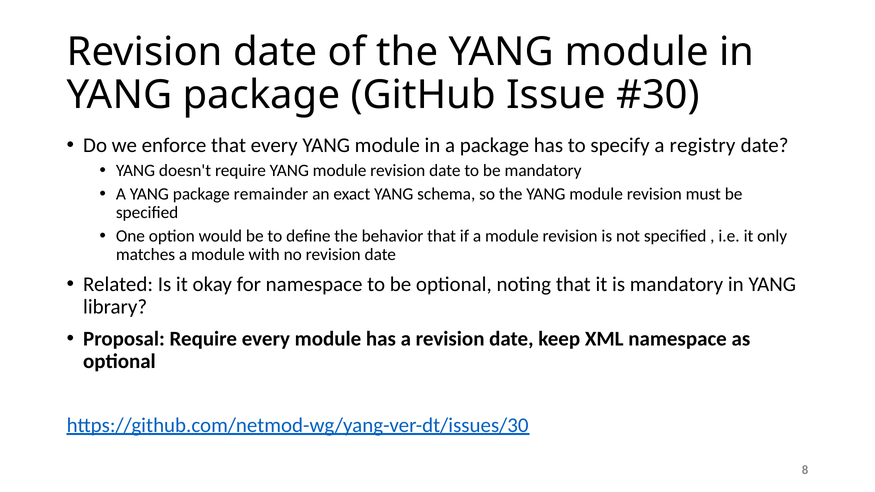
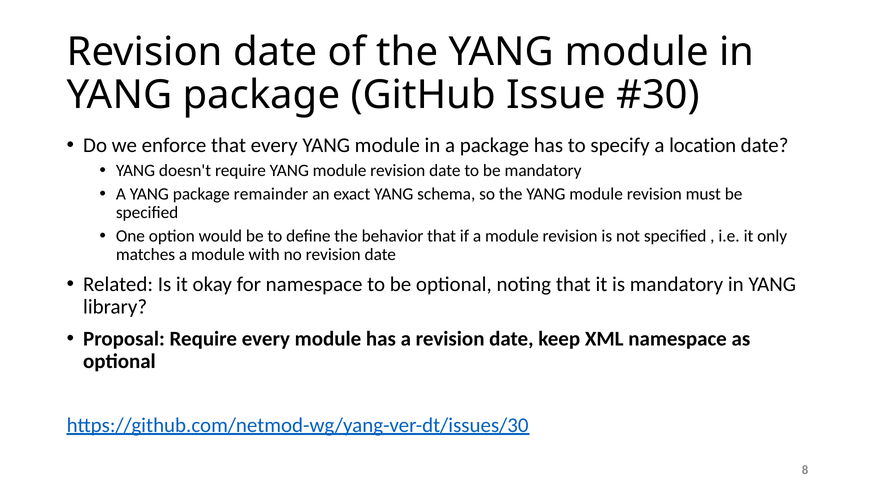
registry: registry -> location
